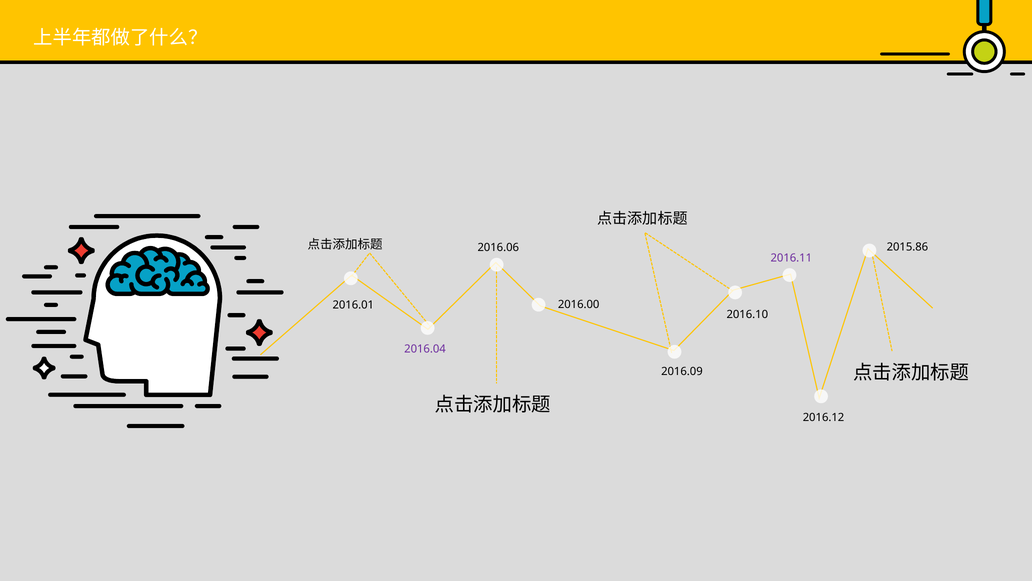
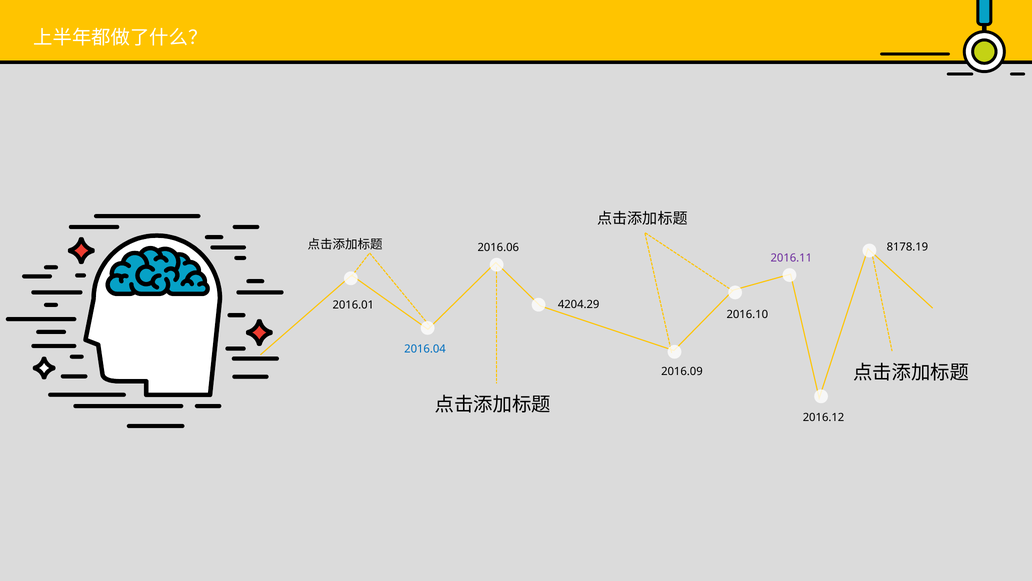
2015.86: 2015.86 -> 8178.19
2016.00: 2016.00 -> 4204.29
2016.04 colour: purple -> blue
